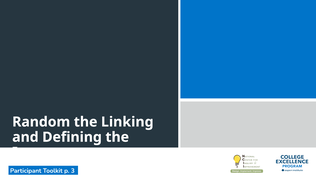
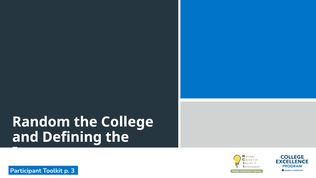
Linking: Linking -> College
